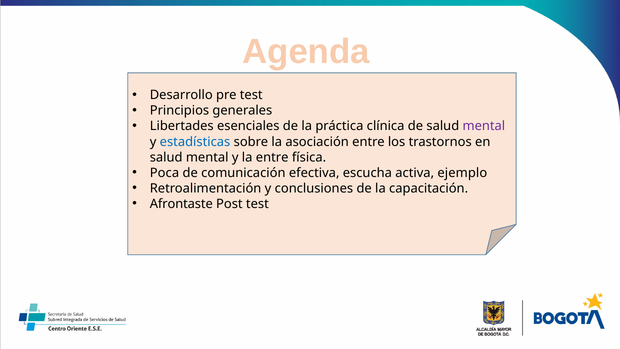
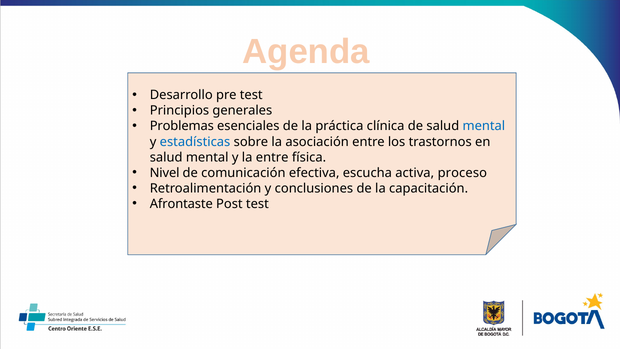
Libertades: Libertades -> Problemas
mental at (484, 126) colour: purple -> blue
Poca: Poca -> Nivel
ejemplo: ejemplo -> proceso
